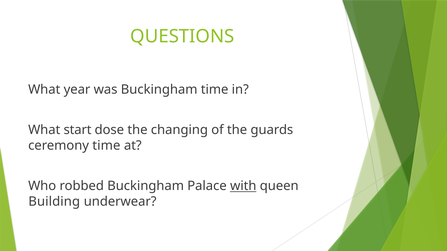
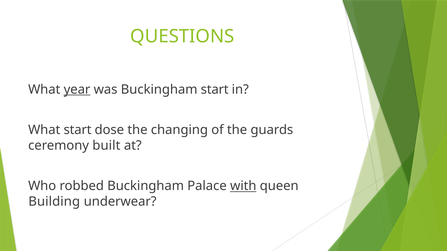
year underline: none -> present
Buckingham time: time -> start
ceremony time: time -> built
